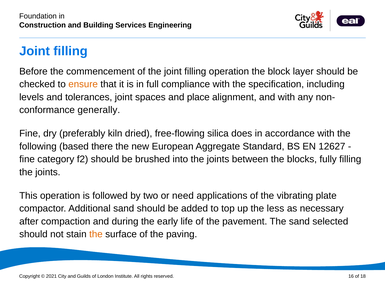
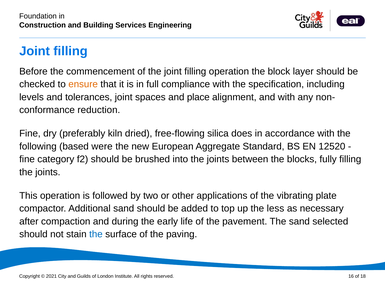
generally: generally -> reduction
there: there -> were
12627: 12627 -> 12520
need: need -> other
the at (96, 234) colour: orange -> blue
